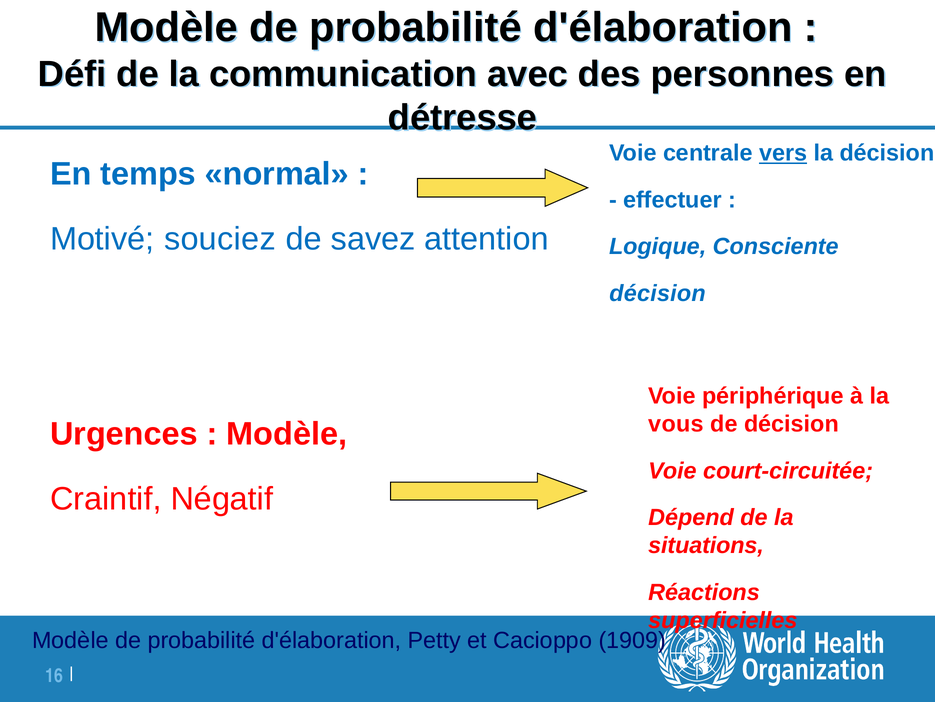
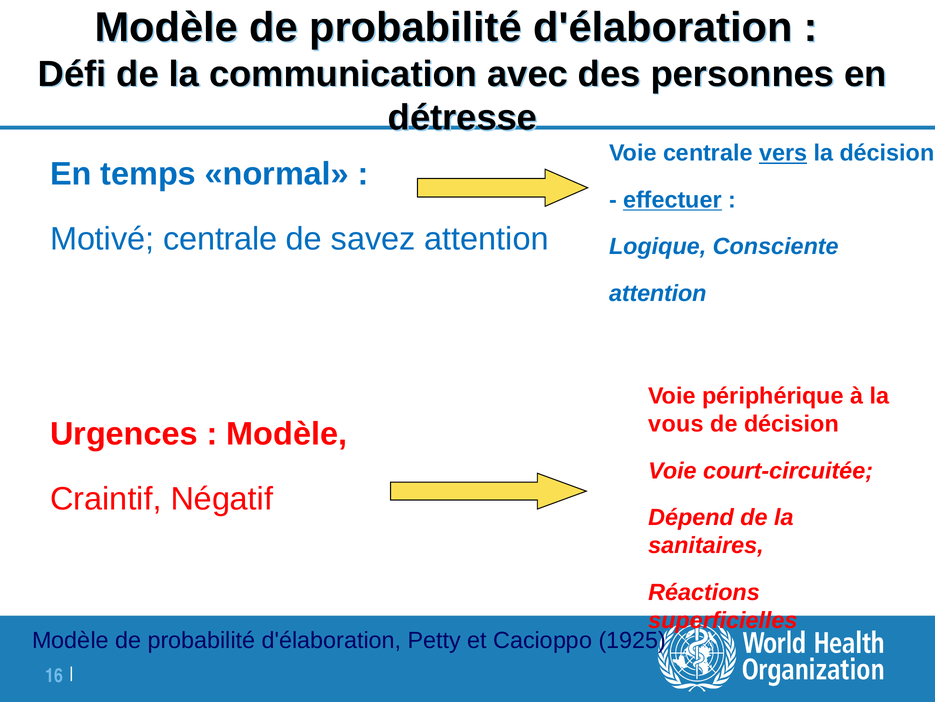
effectuer underline: none -> present
Motivé souciez: souciez -> centrale
décision at (658, 293): décision -> attention
situations: situations -> sanitaires
1909: 1909 -> 1925
